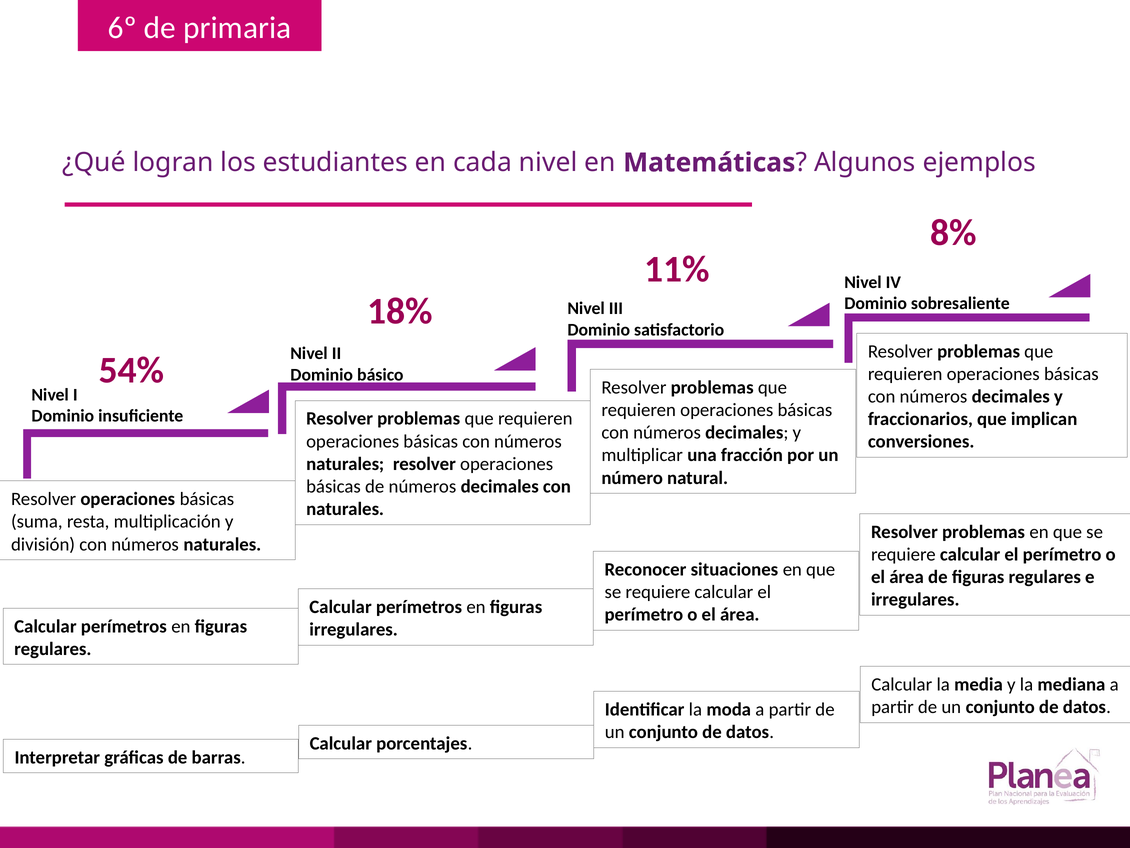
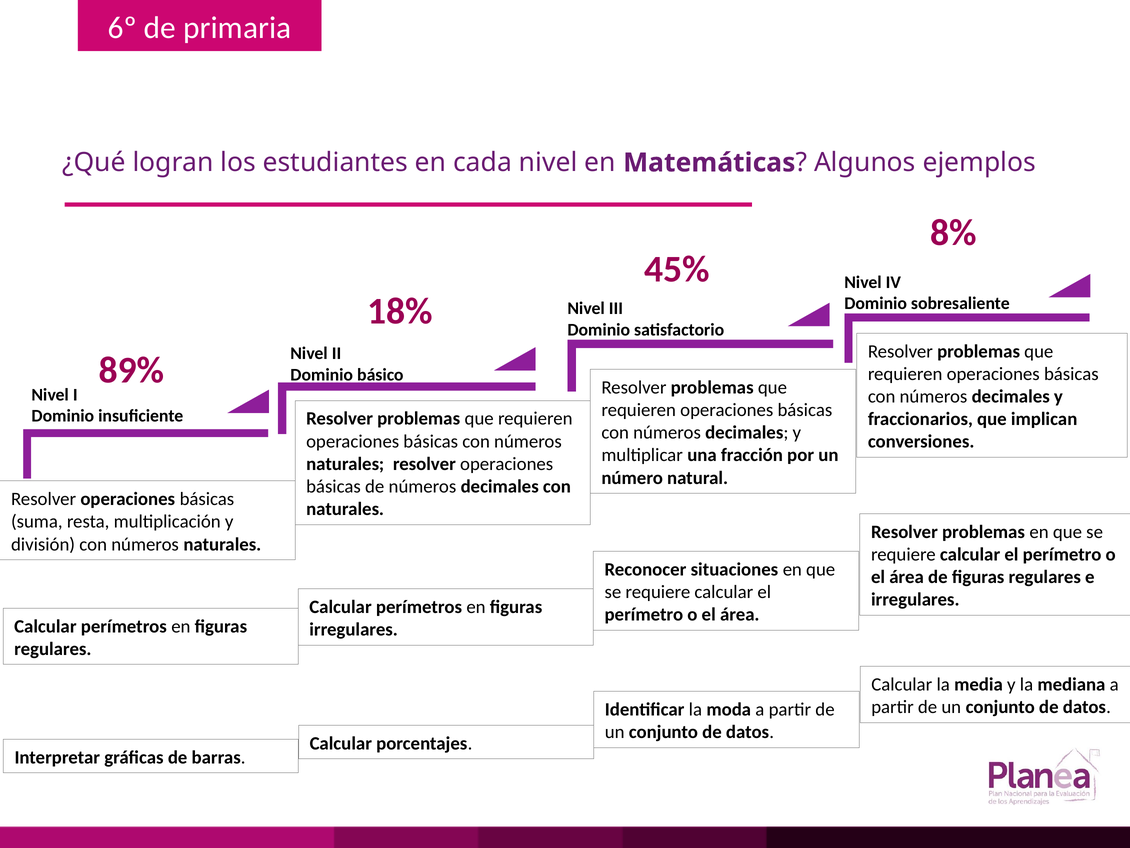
11%: 11% -> 45%
54%: 54% -> 89%
